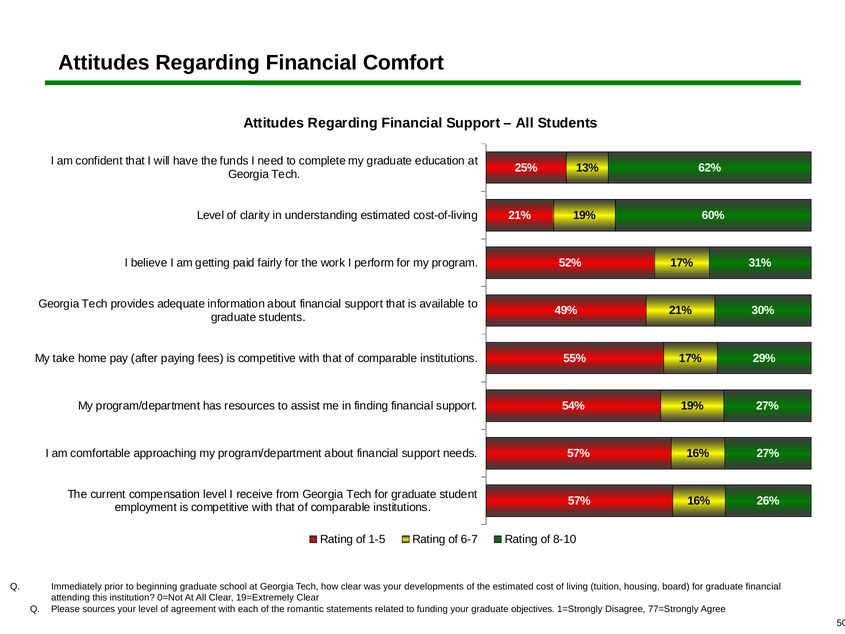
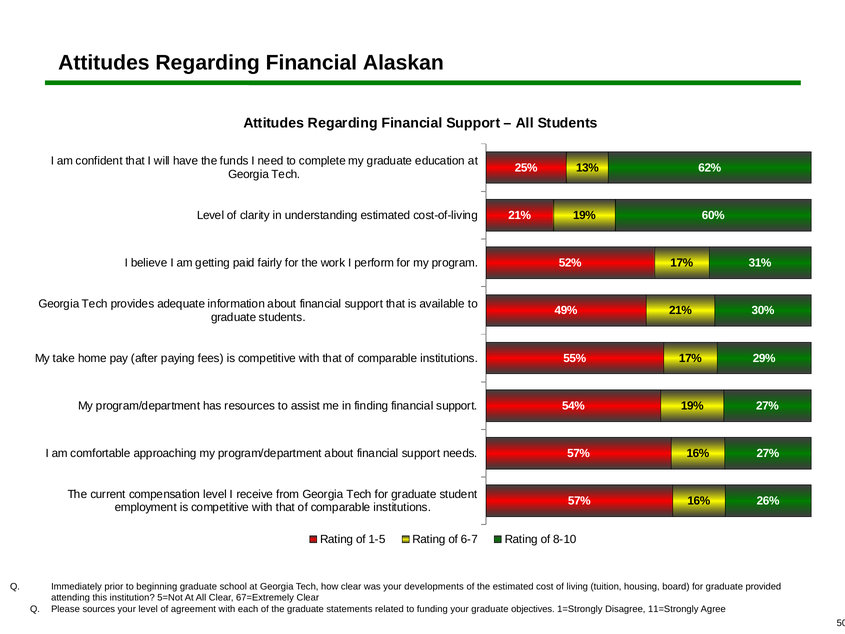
Comfort: Comfort -> Alaskan
graduate financial: financial -> provided
0=Not: 0=Not -> 5=Not
19=Extremely: 19=Extremely -> 67=Extremely
the romantic: romantic -> graduate
77=Strongly: 77=Strongly -> 11=Strongly
